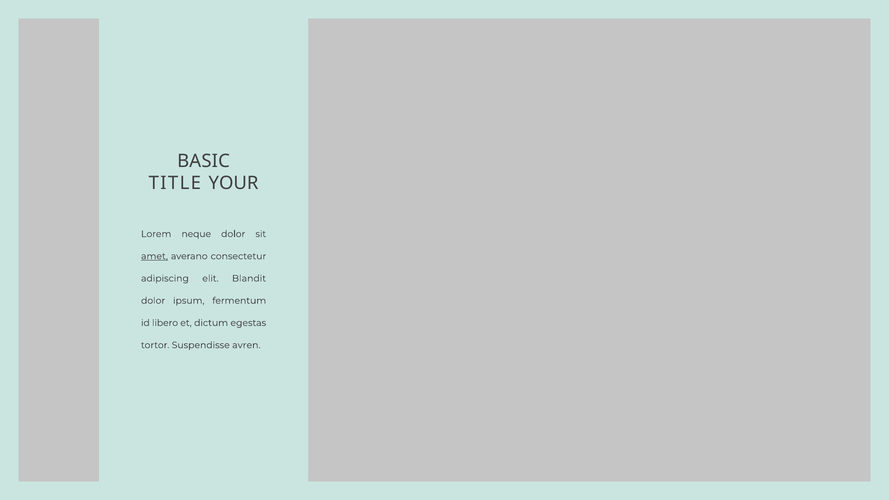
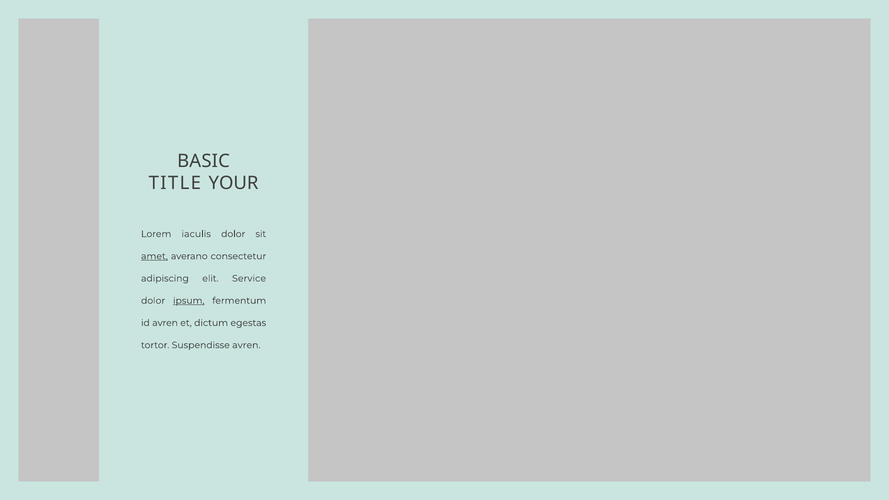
neque: neque -> iaculis
Blandit: Blandit -> Service
ipsum underline: none -> present
id libero: libero -> avren
